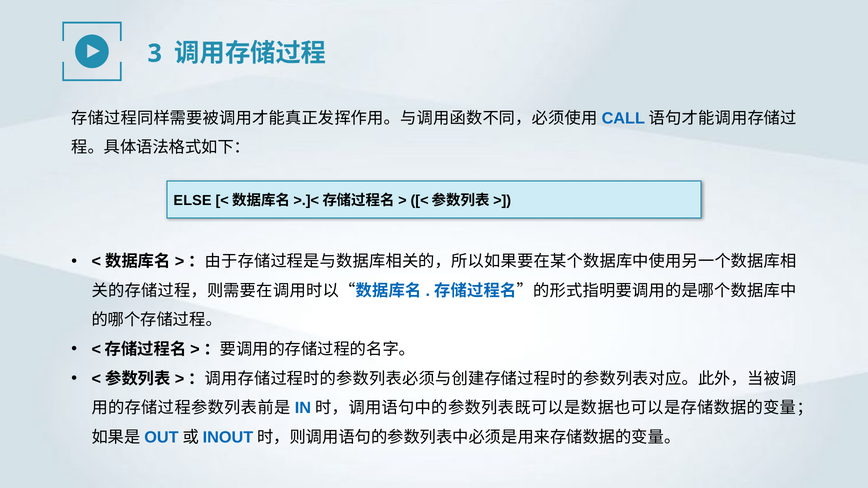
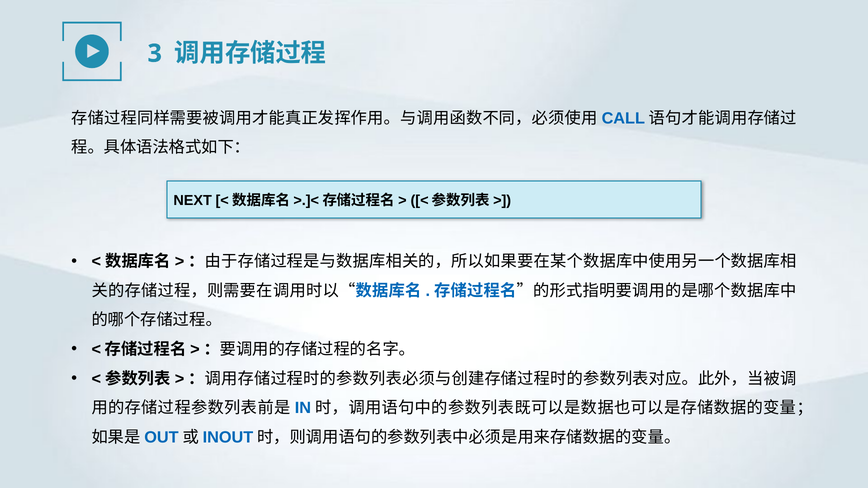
ELSE: ELSE -> NEXT
